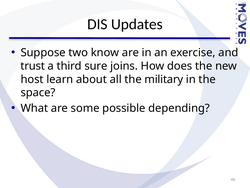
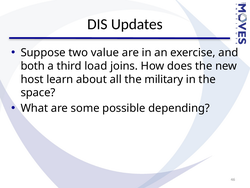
know: know -> value
trust: trust -> both
sure: sure -> load
